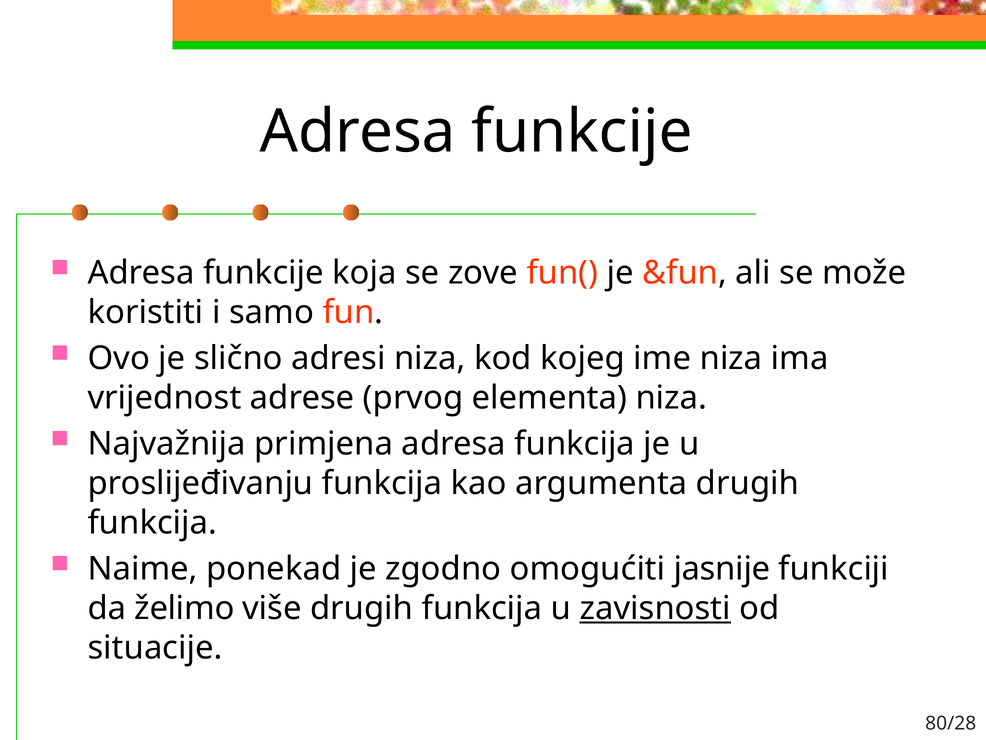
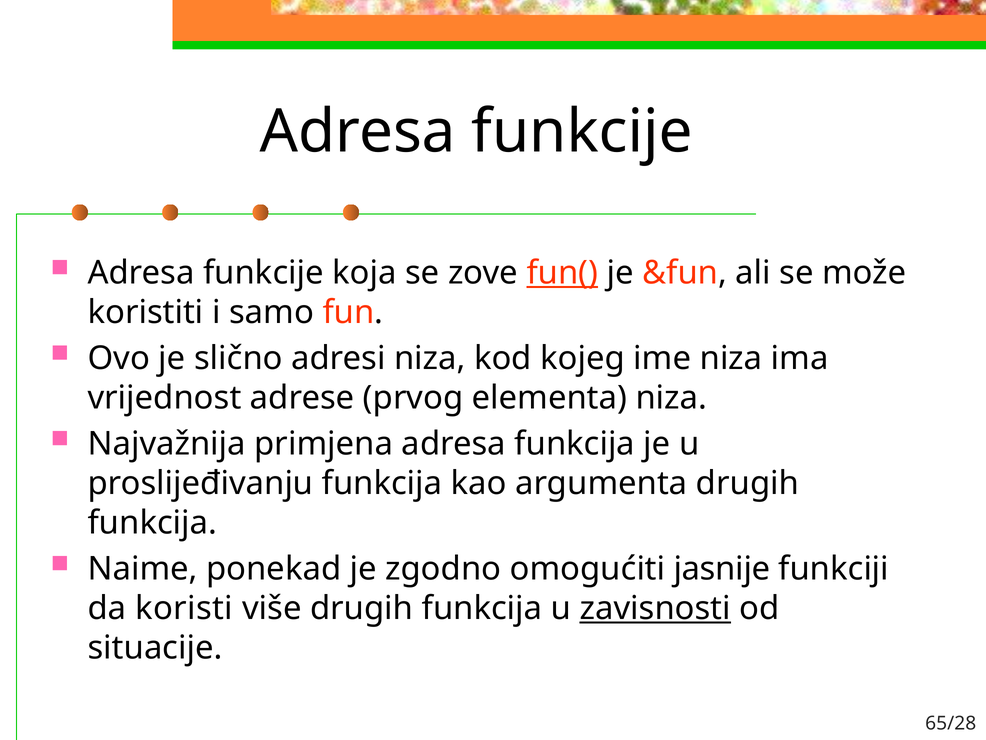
fun( underline: none -> present
želimo: želimo -> koristi
80/28: 80/28 -> 65/28
